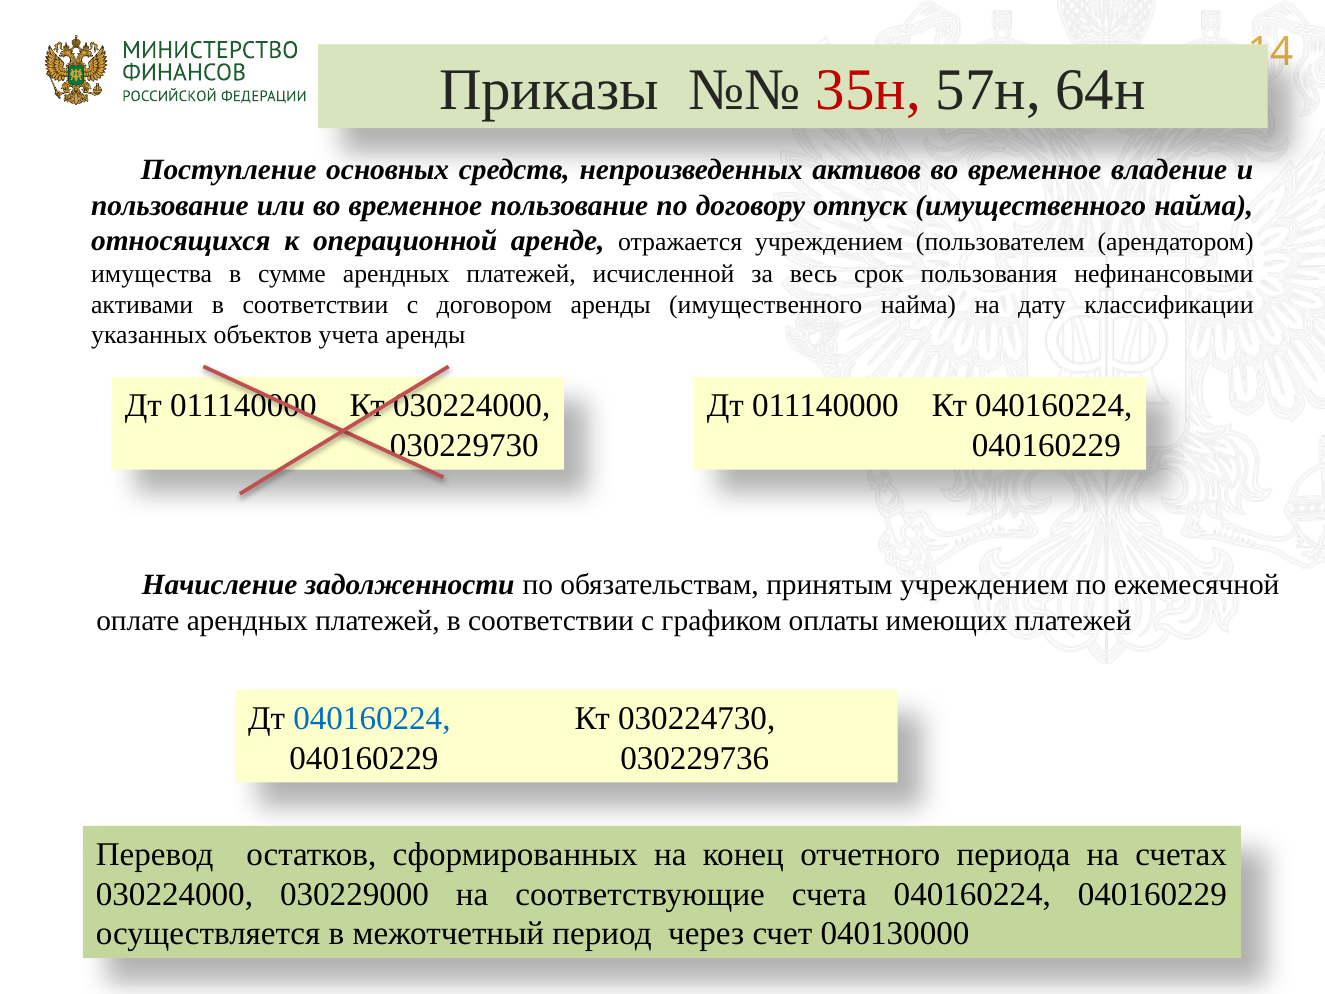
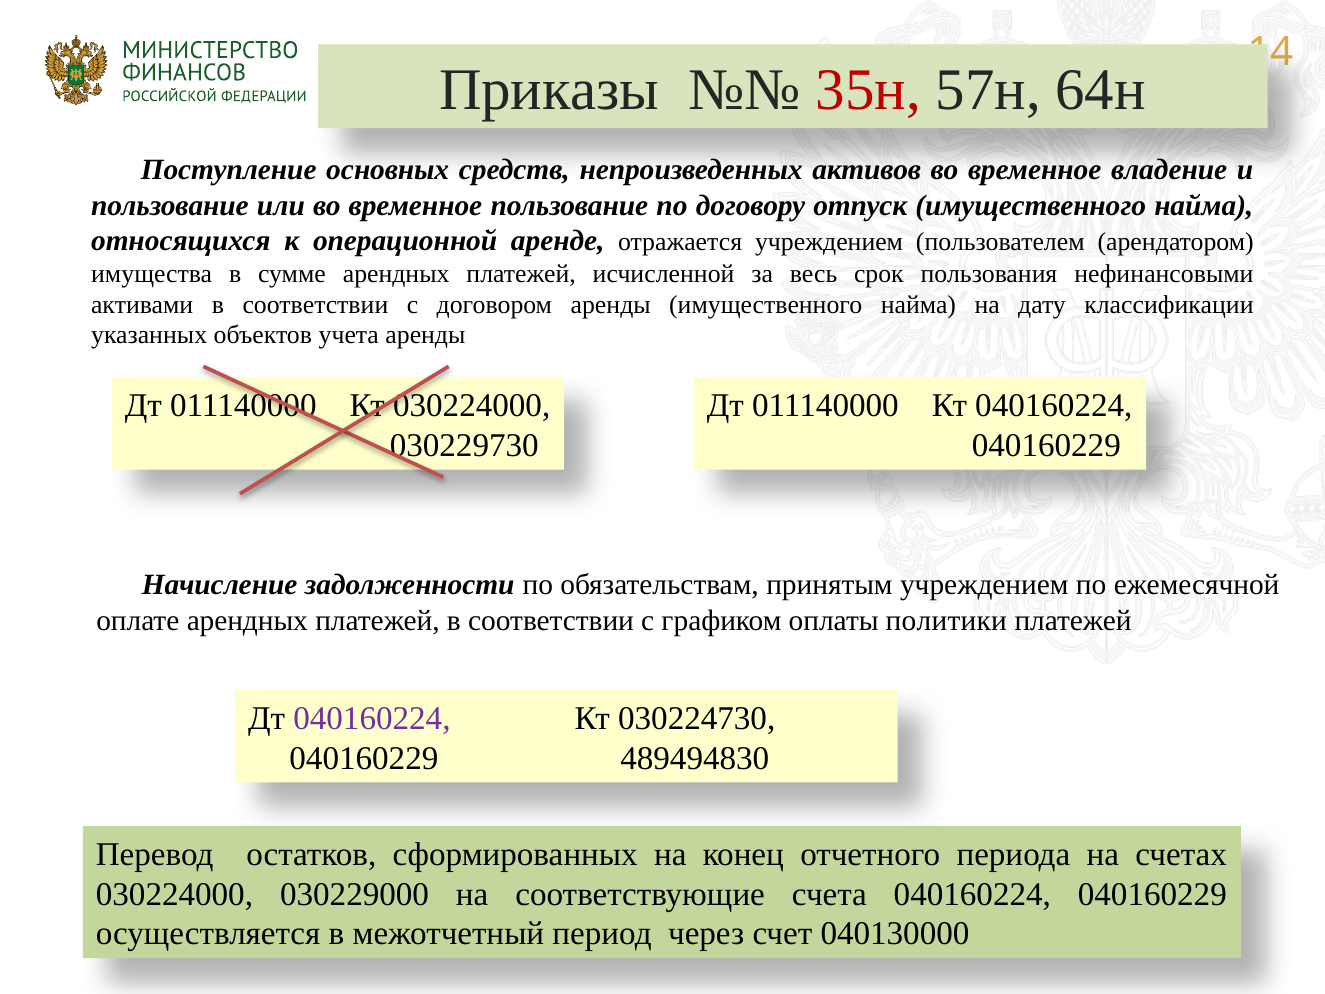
имеющих: имеющих -> политики
040160224 at (372, 718) colour: blue -> purple
030229736: 030229736 -> 489494830
